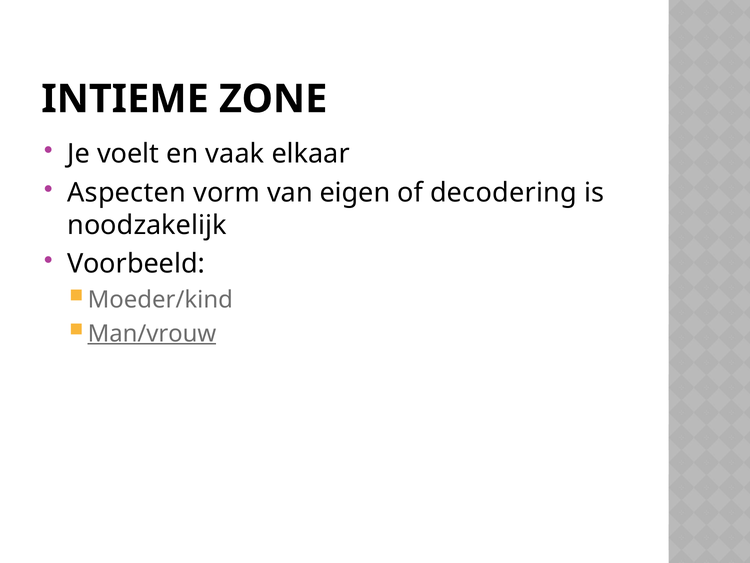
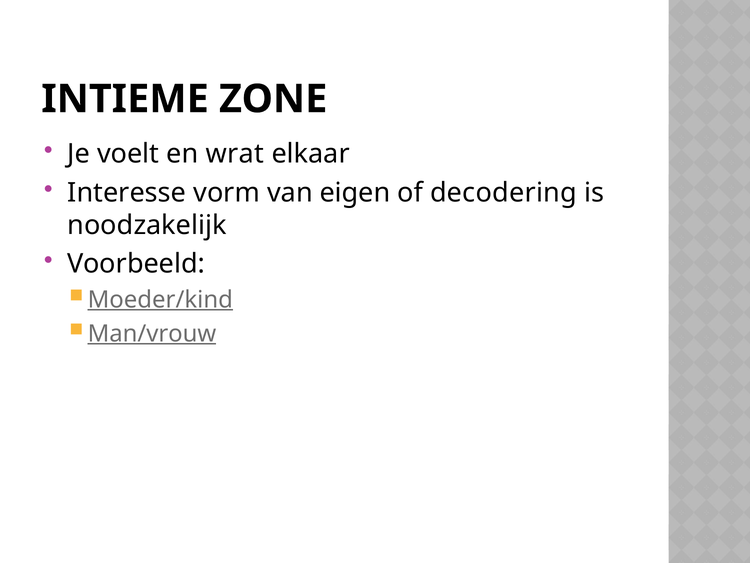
vaak: vaak -> wrat
Aspecten: Aspecten -> Interesse
Moeder/kind underline: none -> present
